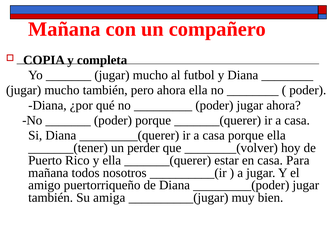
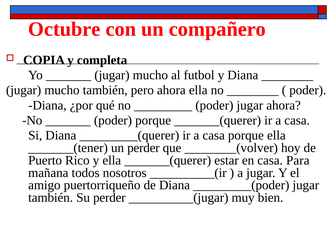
Mañana at (64, 29): Mañana -> Octubre
Su amiga: amiga -> perder
